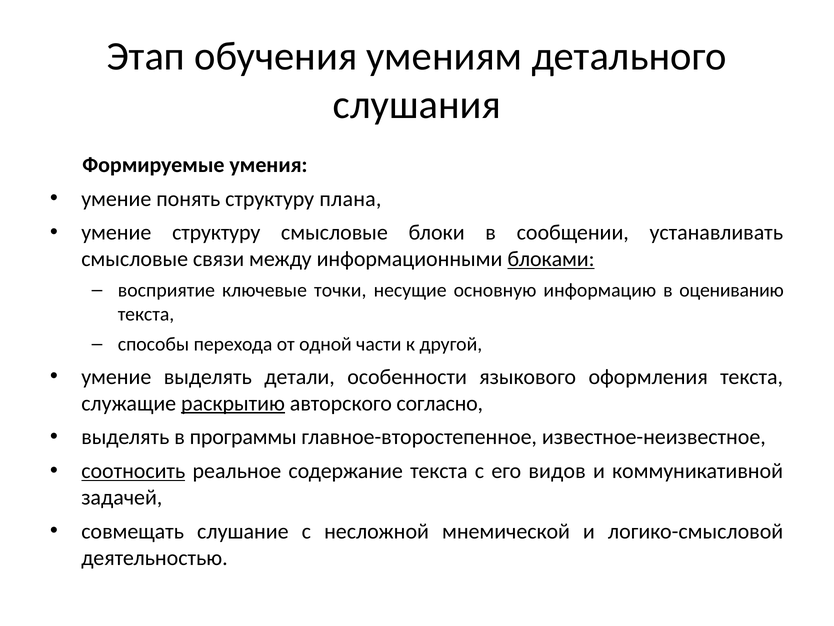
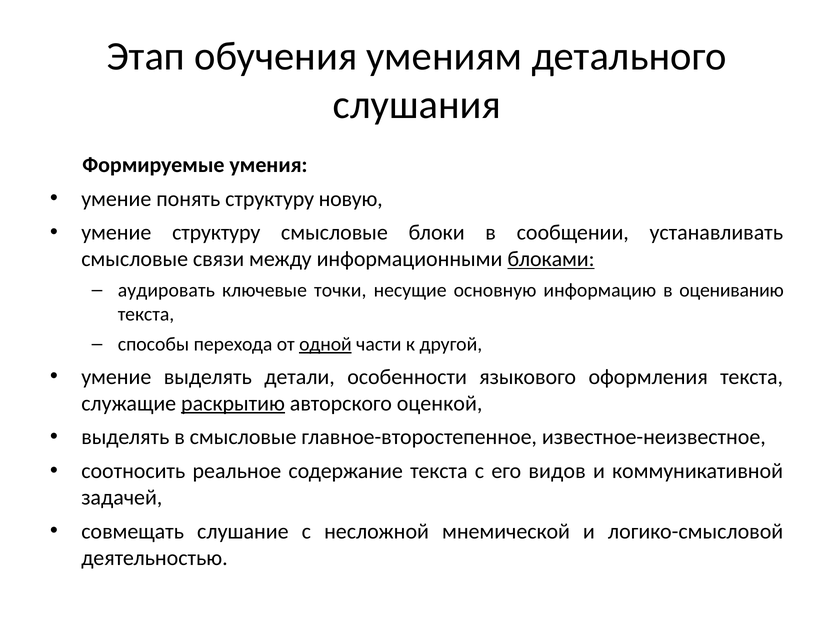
плана: плана -> новую
восприятие: восприятие -> аудировать
одной underline: none -> present
согласно: согласно -> оценкой
в программы: программы -> смысловые
соотносить underline: present -> none
